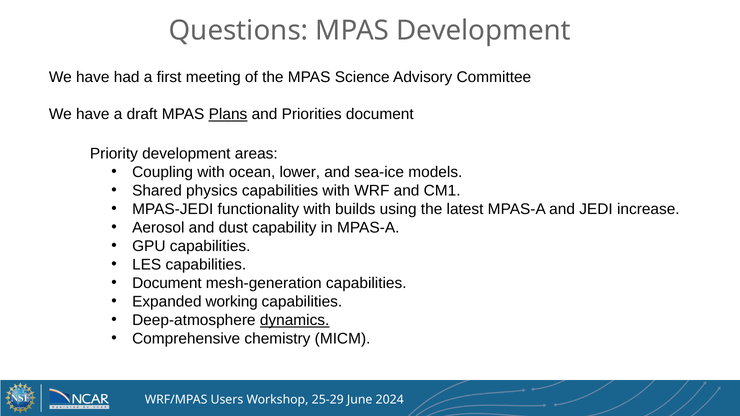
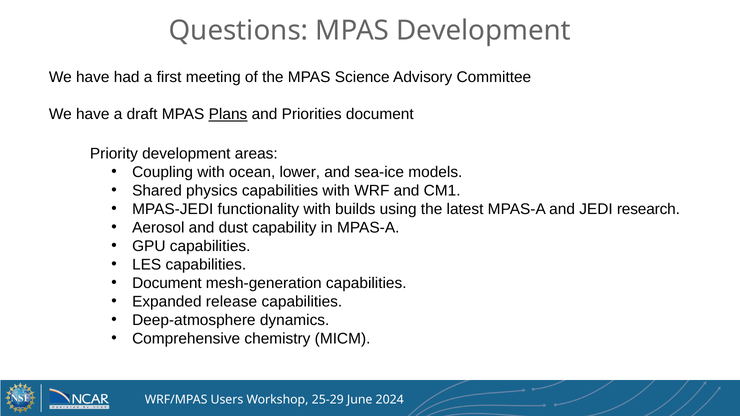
increase: increase -> research
working: working -> release
dynamics underline: present -> none
